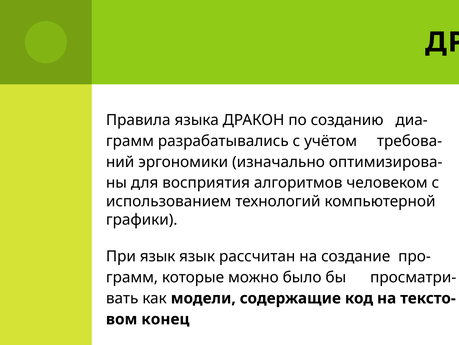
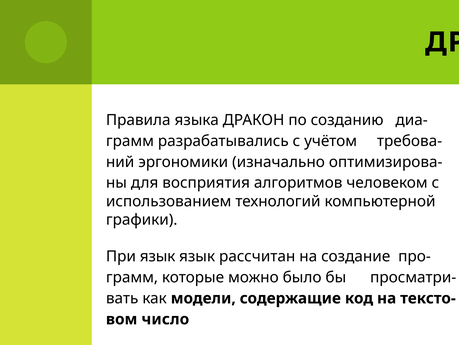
конец: конец -> число
